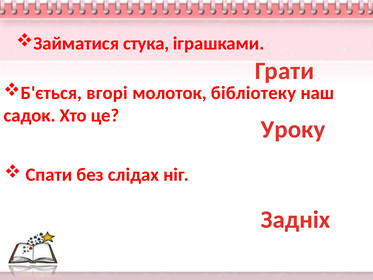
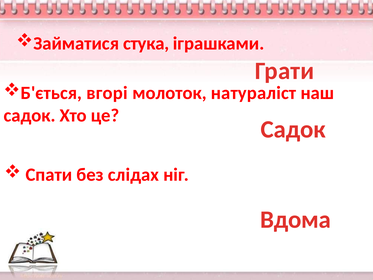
бібліотеку: бібліотеку -> натураліст
Уроку at (293, 129): Уроку -> Садок
Задніх: Задніх -> Вдома
